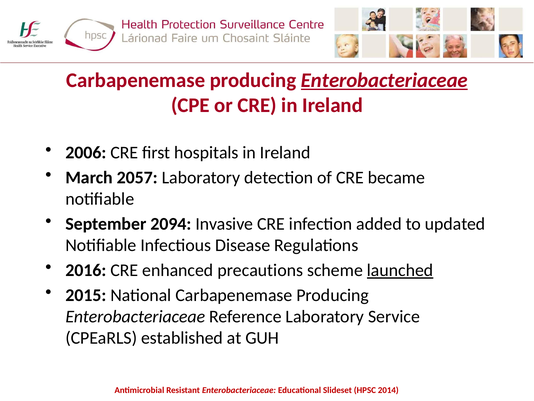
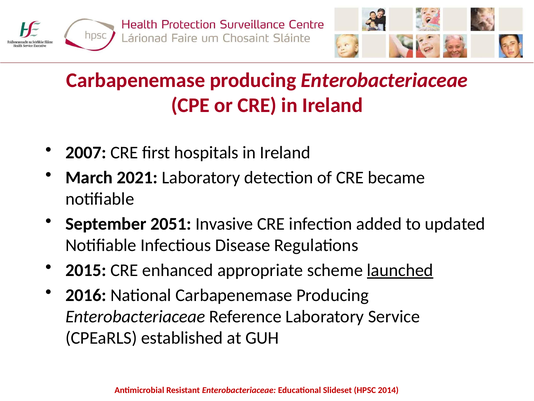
Enterobacteriaceae at (384, 80) underline: present -> none
2006: 2006 -> 2007
2057: 2057 -> 2021
2094: 2094 -> 2051
2016: 2016 -> 2015
precautions: precautions -> appropriate
2015: 2015 -> 2016
